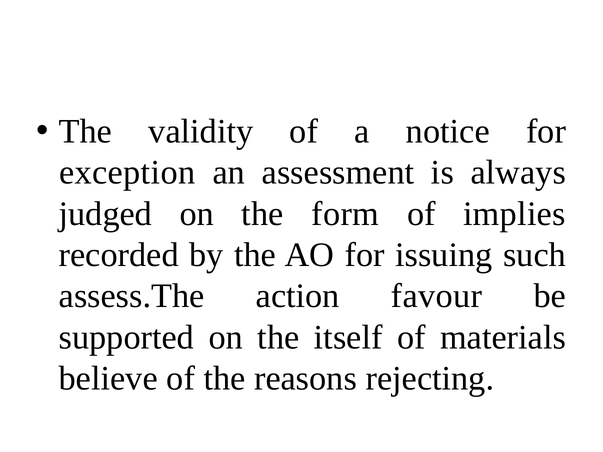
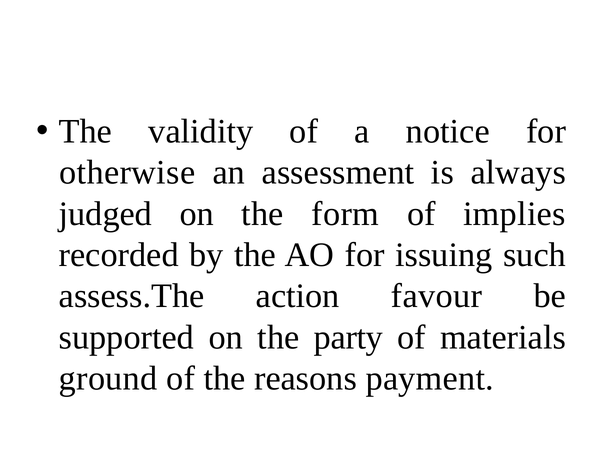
exception: exception -> otherwise
itself: itself -> party
believe: believe -> ground
rejecting: rejecting -> payment
